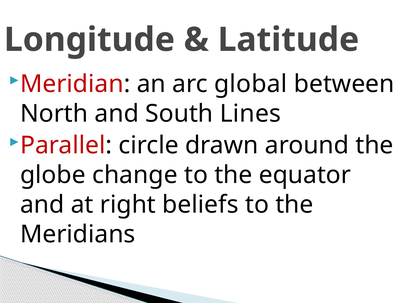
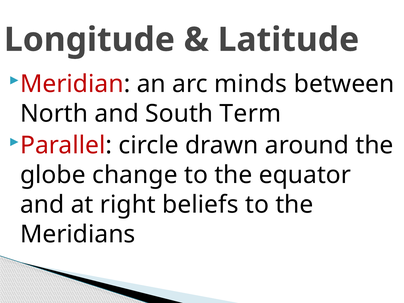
global: global -> minds
Lines: Lines -> Term
